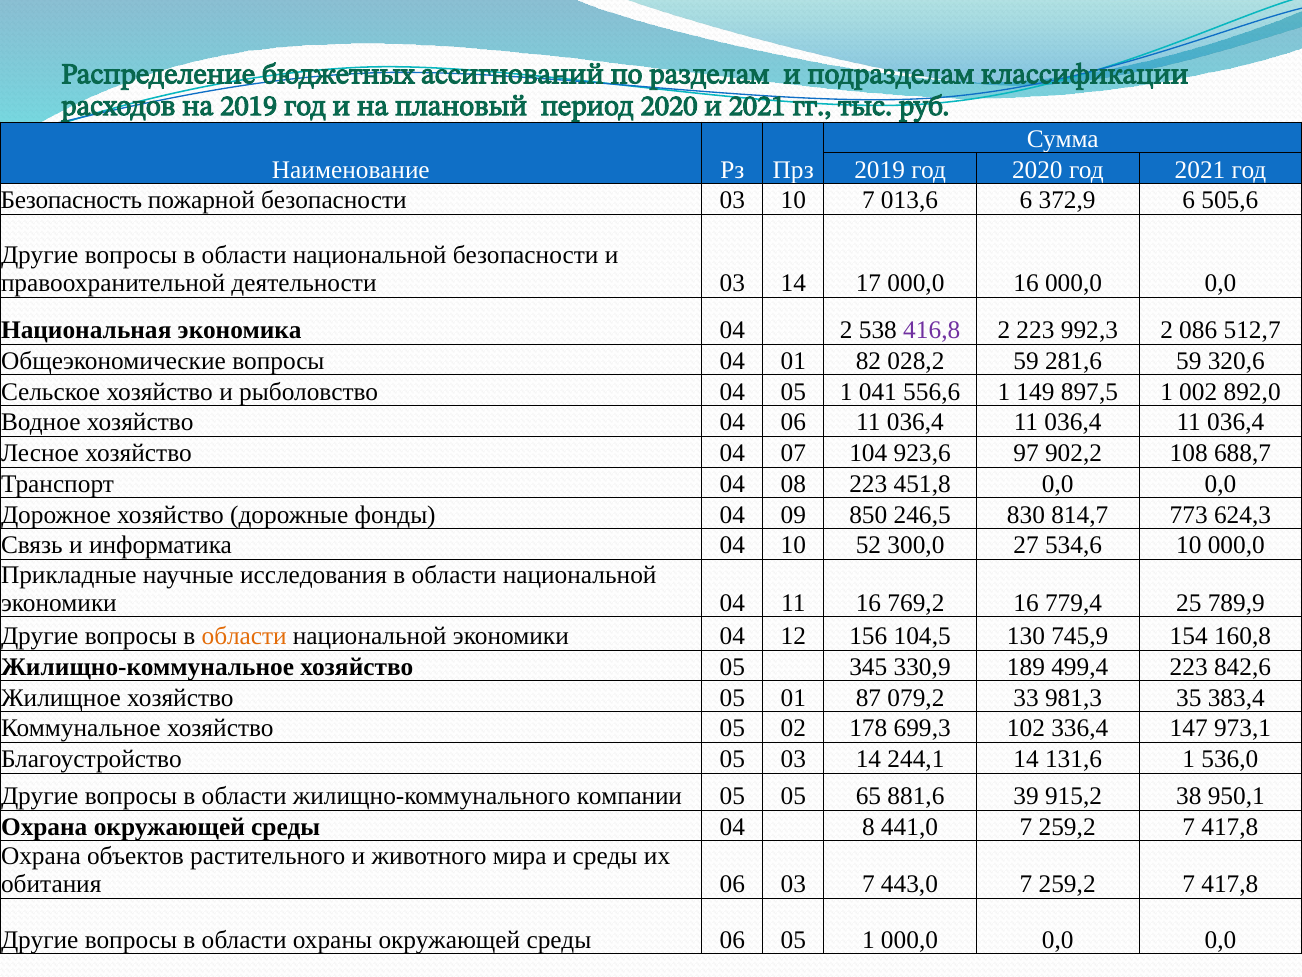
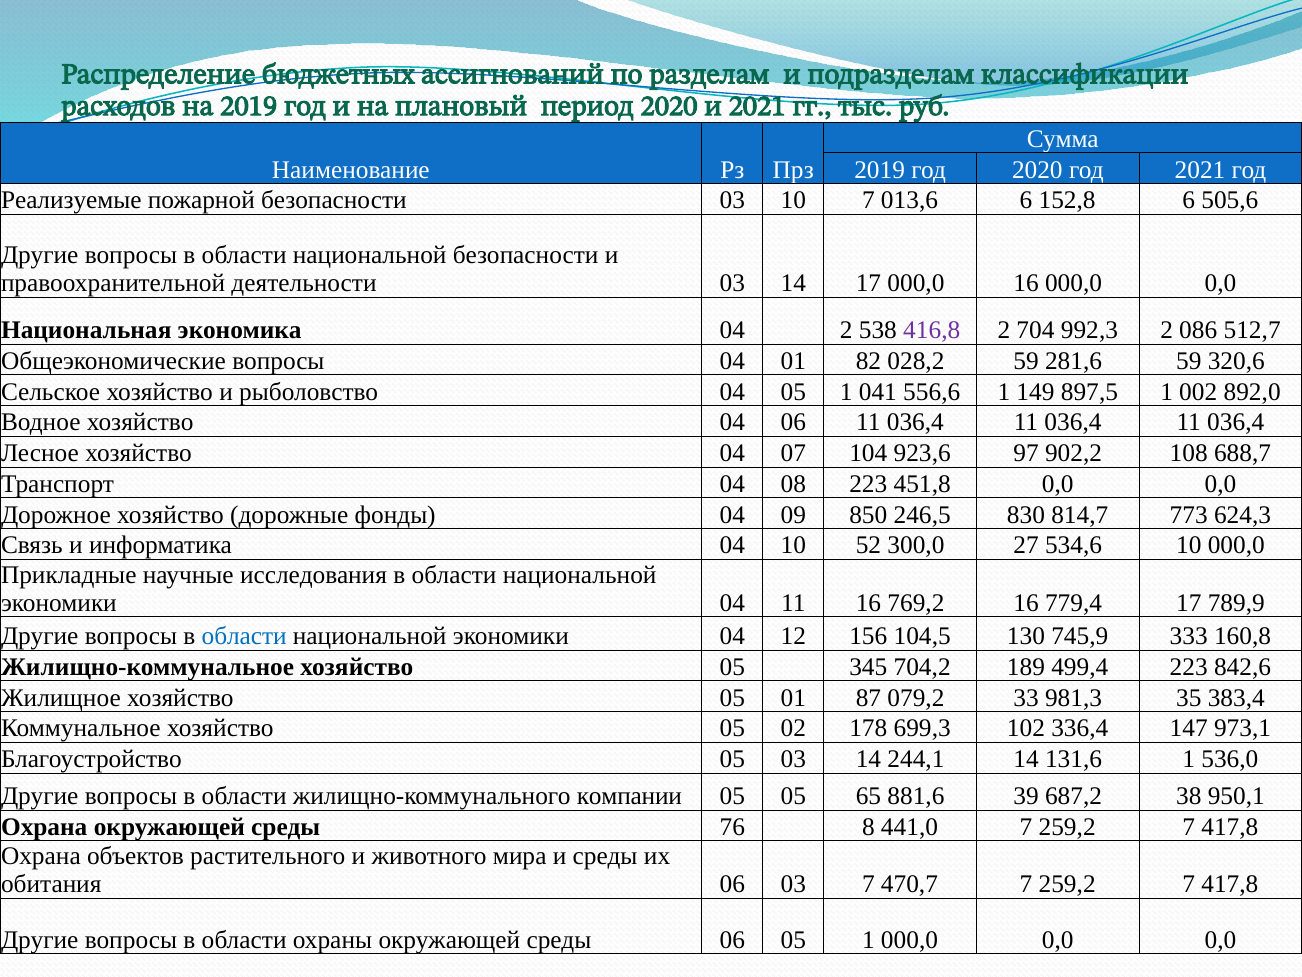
Безопасность: Безопасность -> Реализуемые
372,9: 372,9 -> 152,8
2 223: 223 -> 704
779,4 25: 25 -> 17
области at (244, 636) colour: orange -> blue
154: 154 -> 333
330,9: 330,9 -> 704,2
915,2: 915,2 -> 687,2
среды 04: 04 -> 76
443,0: 443,0 -> 470,7
